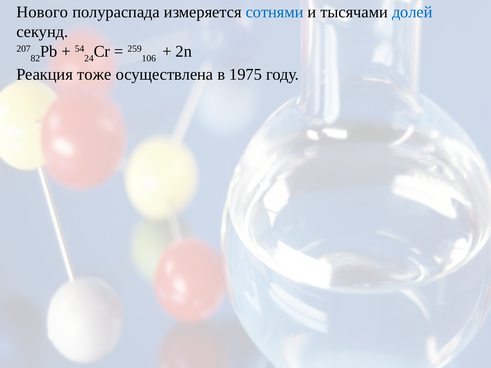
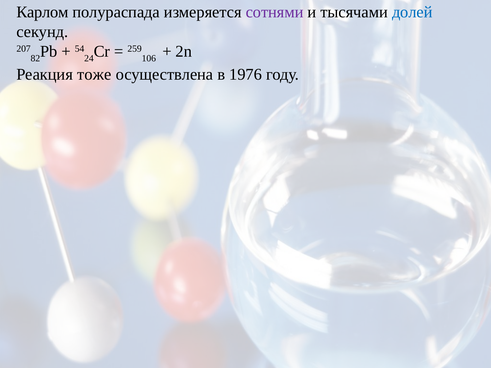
Нового: Нового -> Карлом
сотнями colour: blue -> purple
1975: 1975 -> 1976
